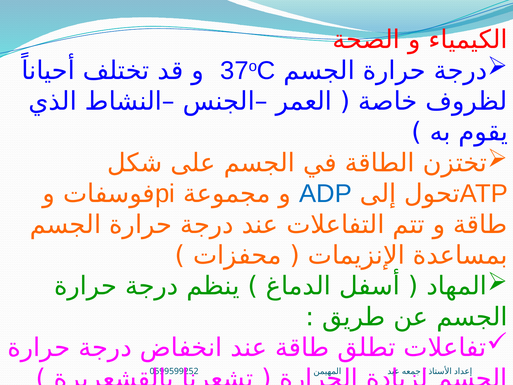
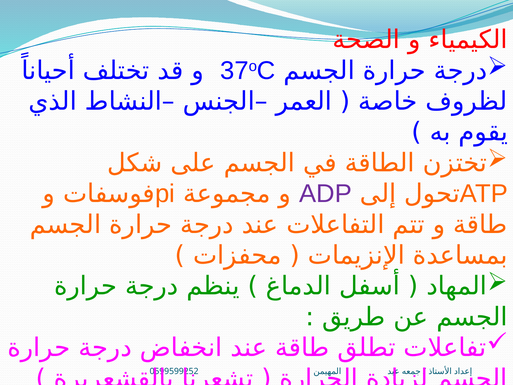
ADP colour: blue -> purple
